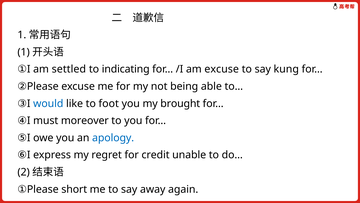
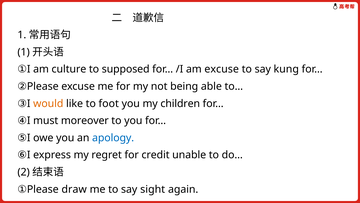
settled: settled -> culture
indicating: indicating -> supposed
would colour: blue -> orange
brought: brought -> children
short: short -> draw
away: away -> sight
